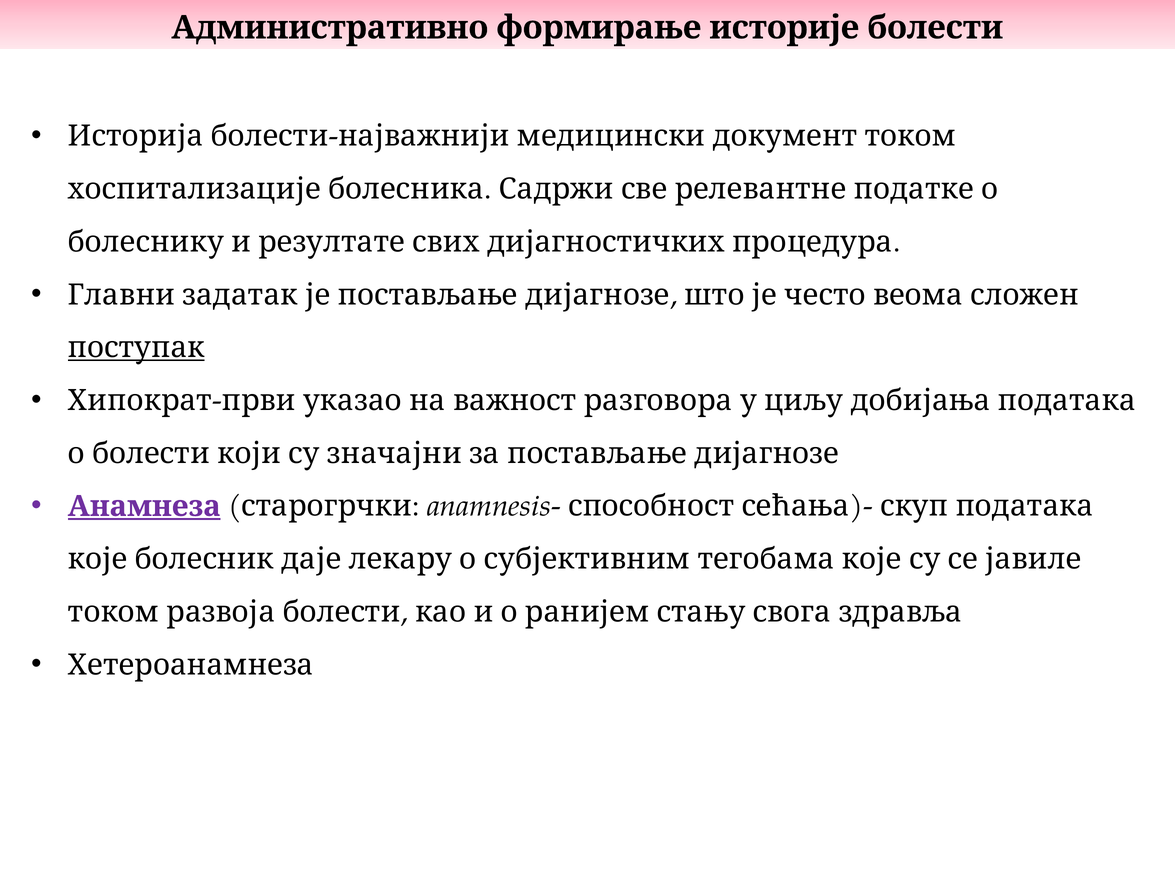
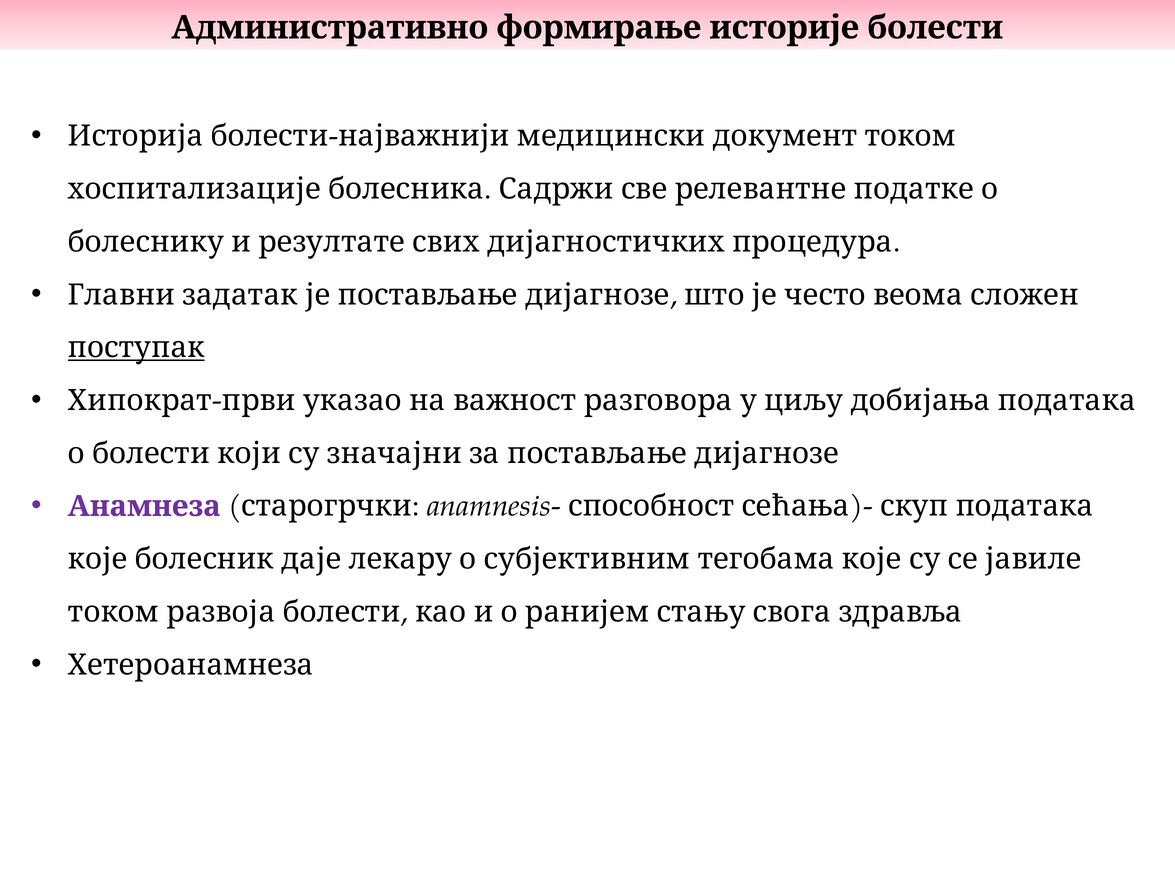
Анамнеза underline: present -> none
